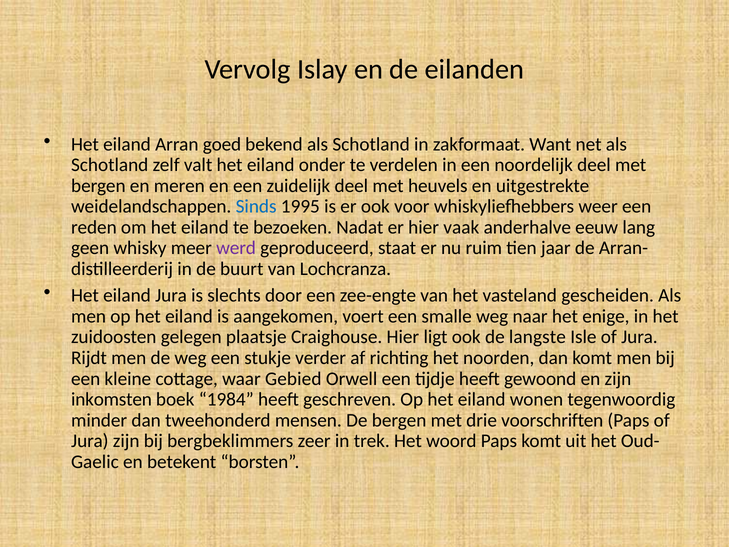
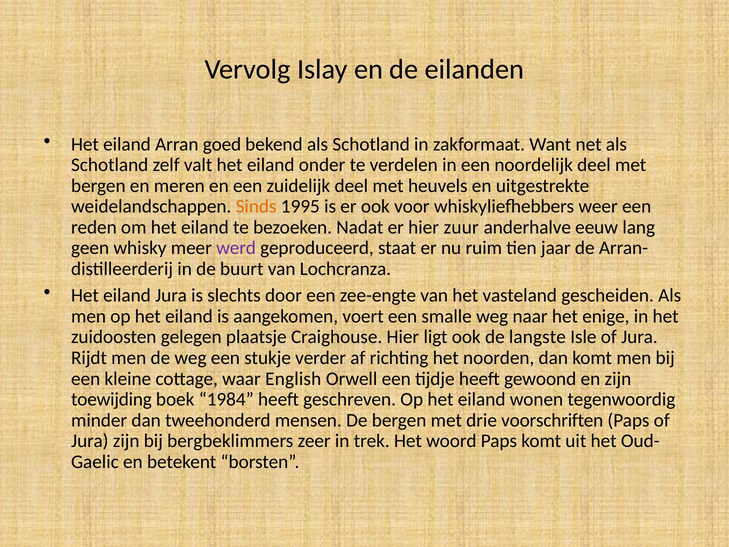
Sinds colour: blue -> orange
vaak: vaak -> zuur
Gebied: Gebied -> English
inkomsten: inkomsten -> toewijding
